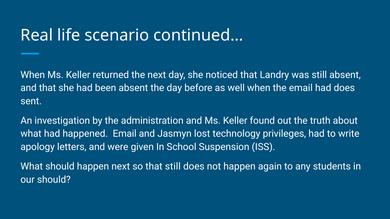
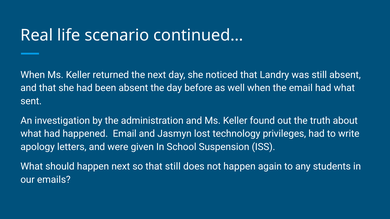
had does: does -> what
our should: should -> emails
